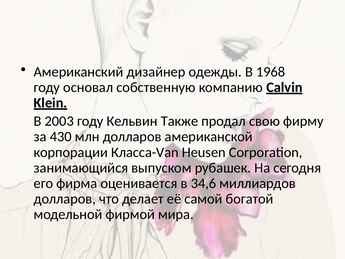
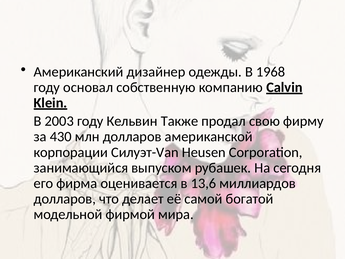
Класса-Van: Класса-Van -> Силуэт-Van
34,6: 34,6 -> 13,6
